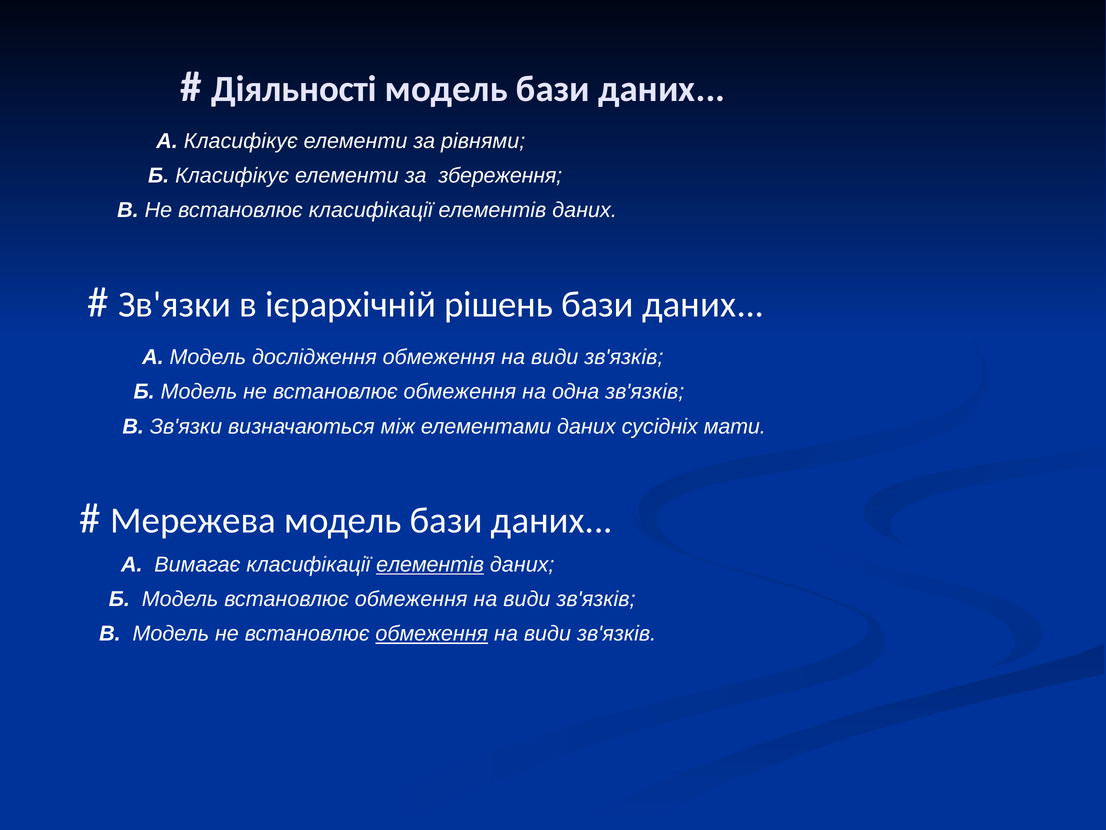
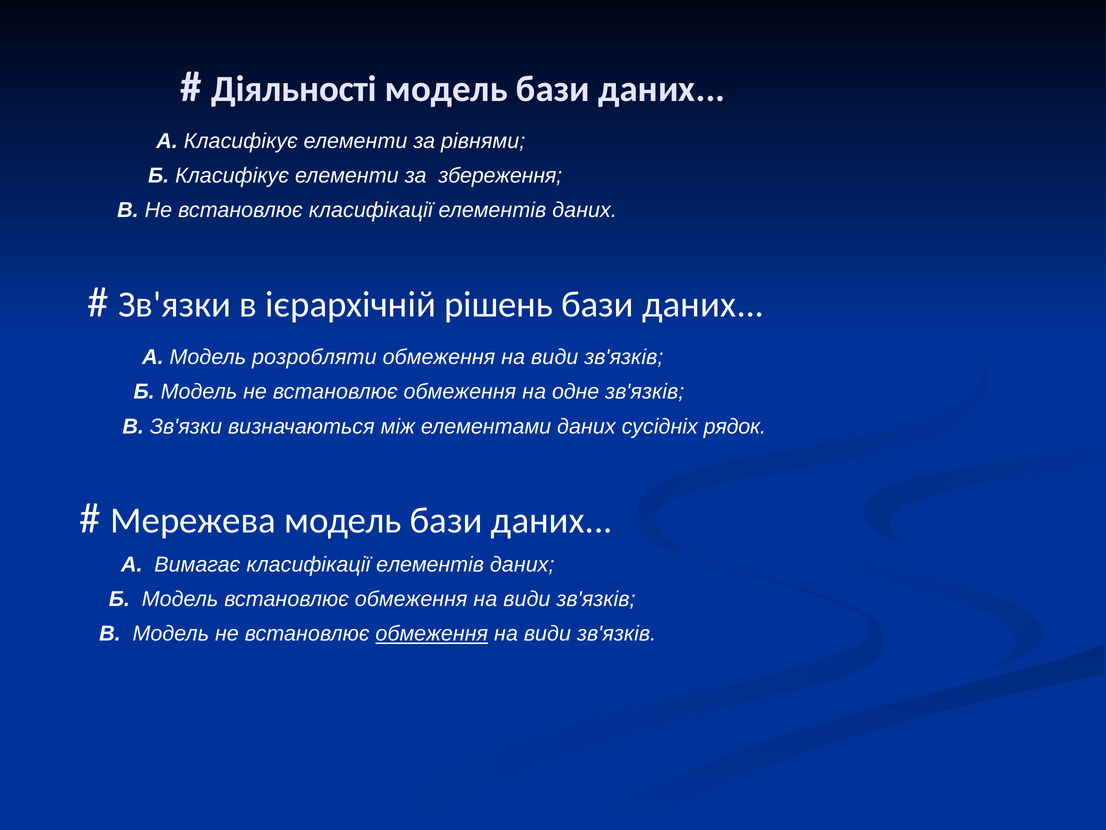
дослідження: дослідження -> розробляти
одна: одна -> одне
мати: мати -> рядок
елементів at (430, 564) underline: present -> none
